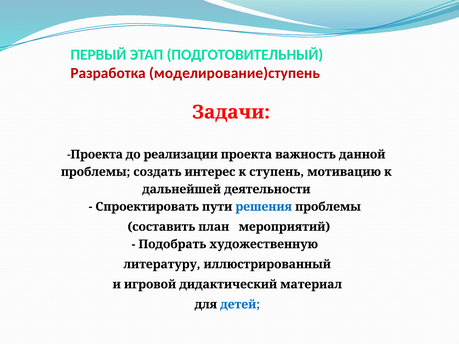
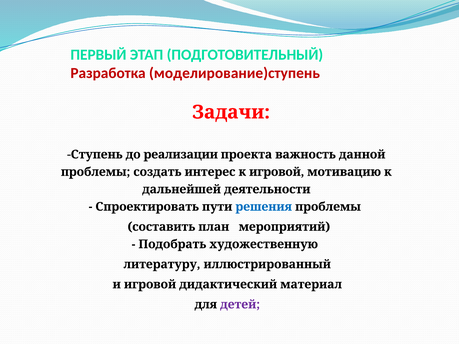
Проекта at (95, 155): Проекта -> Ступень
к ступень: ступень -> игровой
детей colour: blue -> purple
